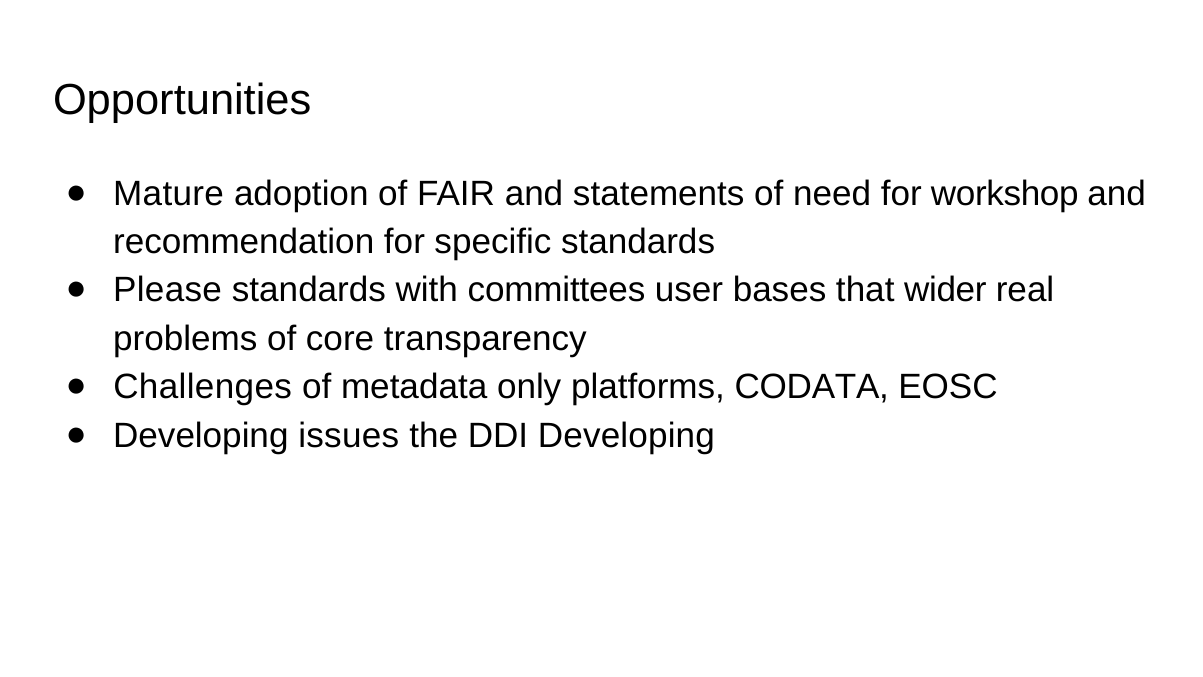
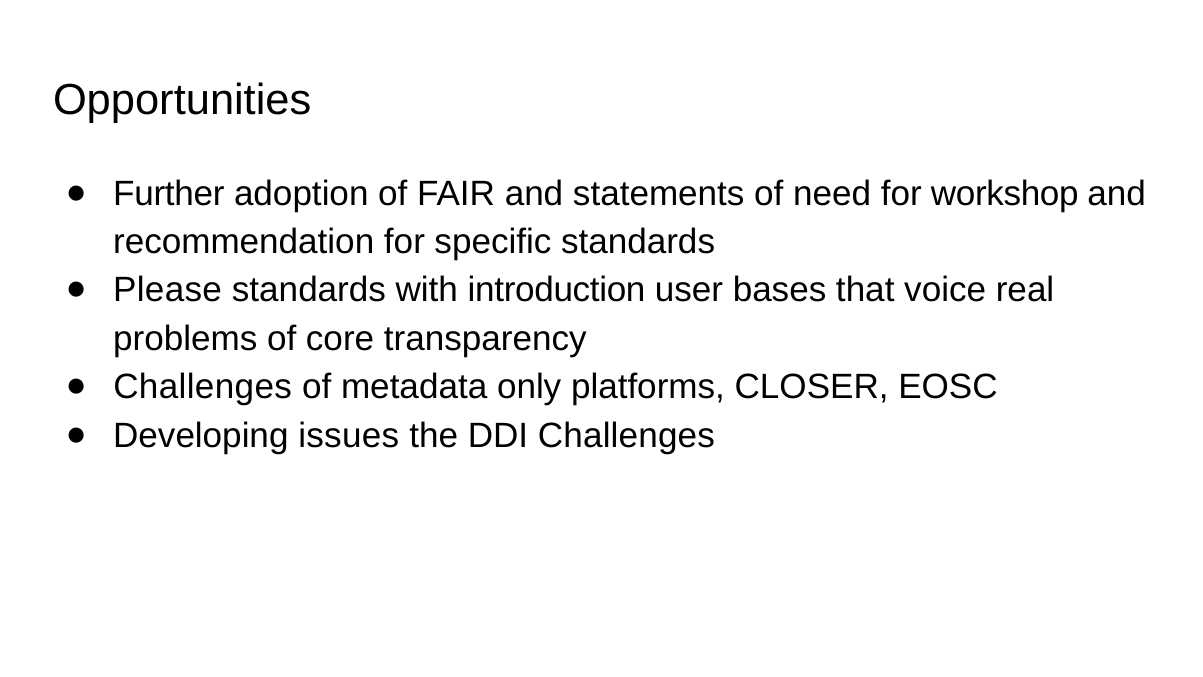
Mature: Mature -> Further
committees: committees -> introduction
wider: wider -> voice
CODATA: CODATA -> CLOSER
DDI Developing: Developing -> Challenges
